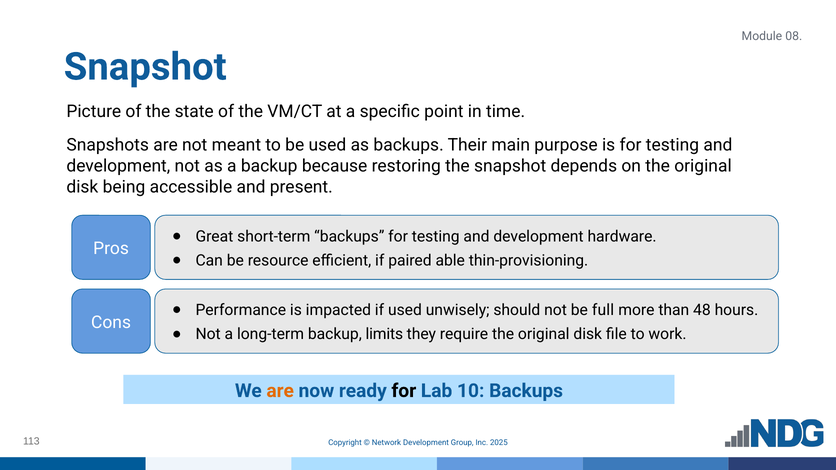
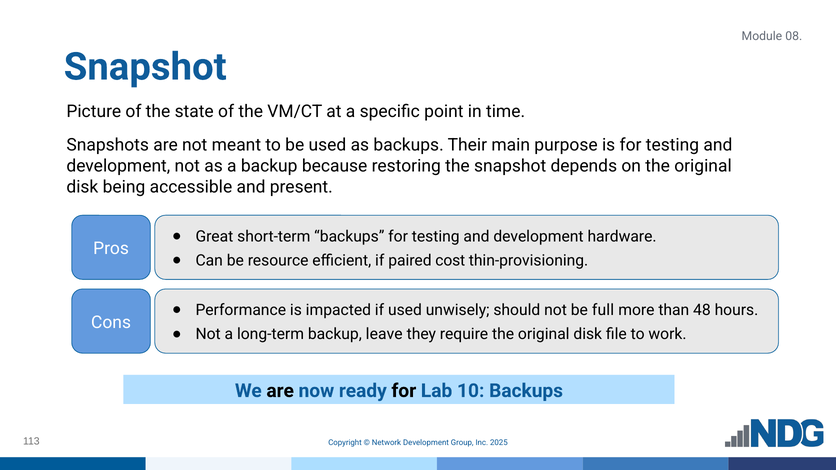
able: able -> cost
limits: limits -> leave
are at (280, 391) colour: orange -> black
